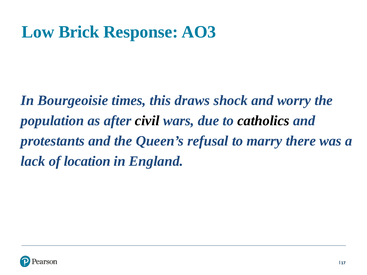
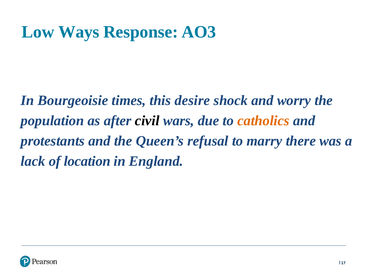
Brick: Brick -> Ways
draws: draws -> desire
catholics colour: black -> orange
